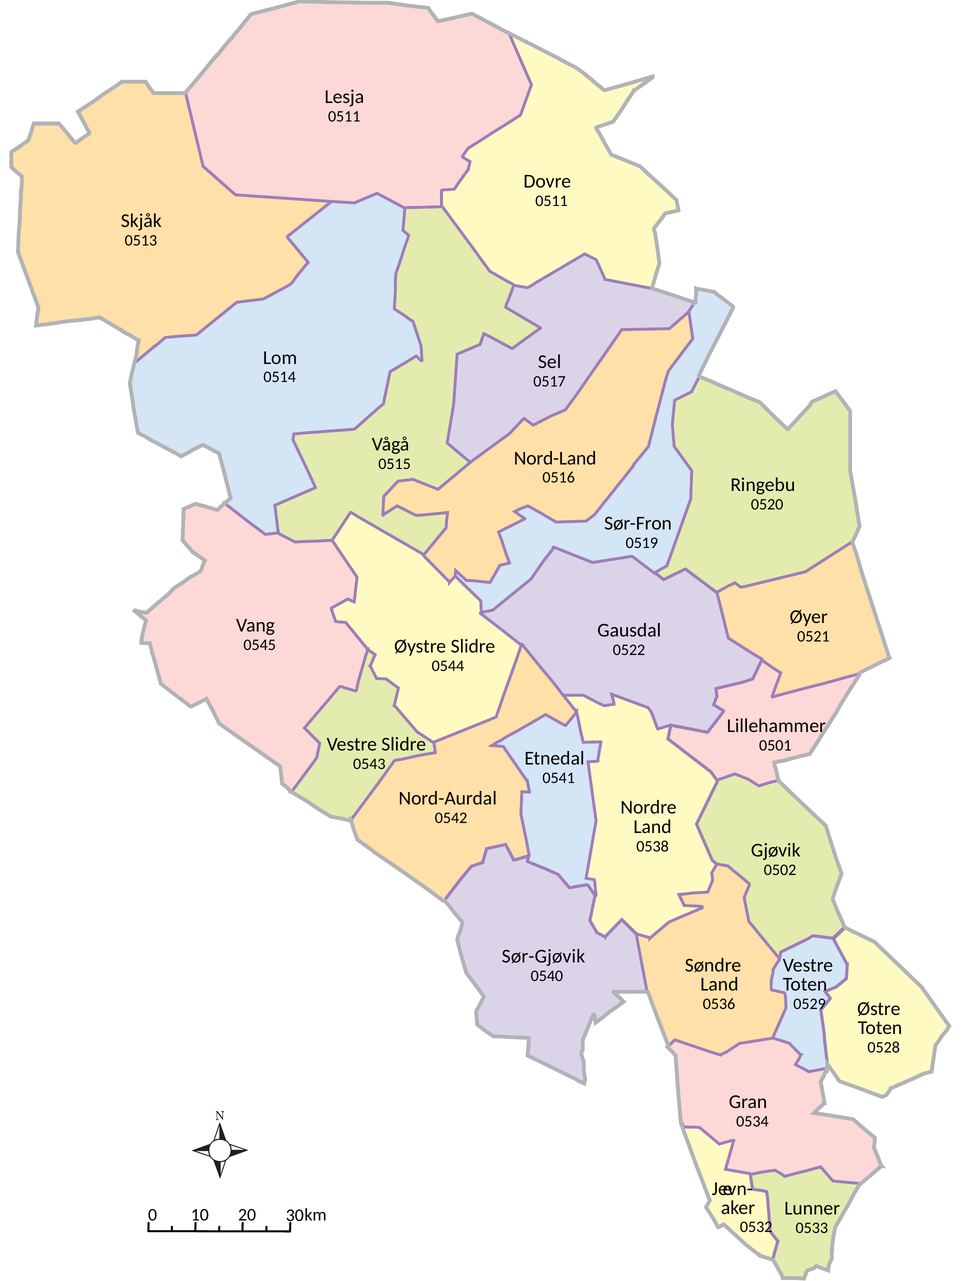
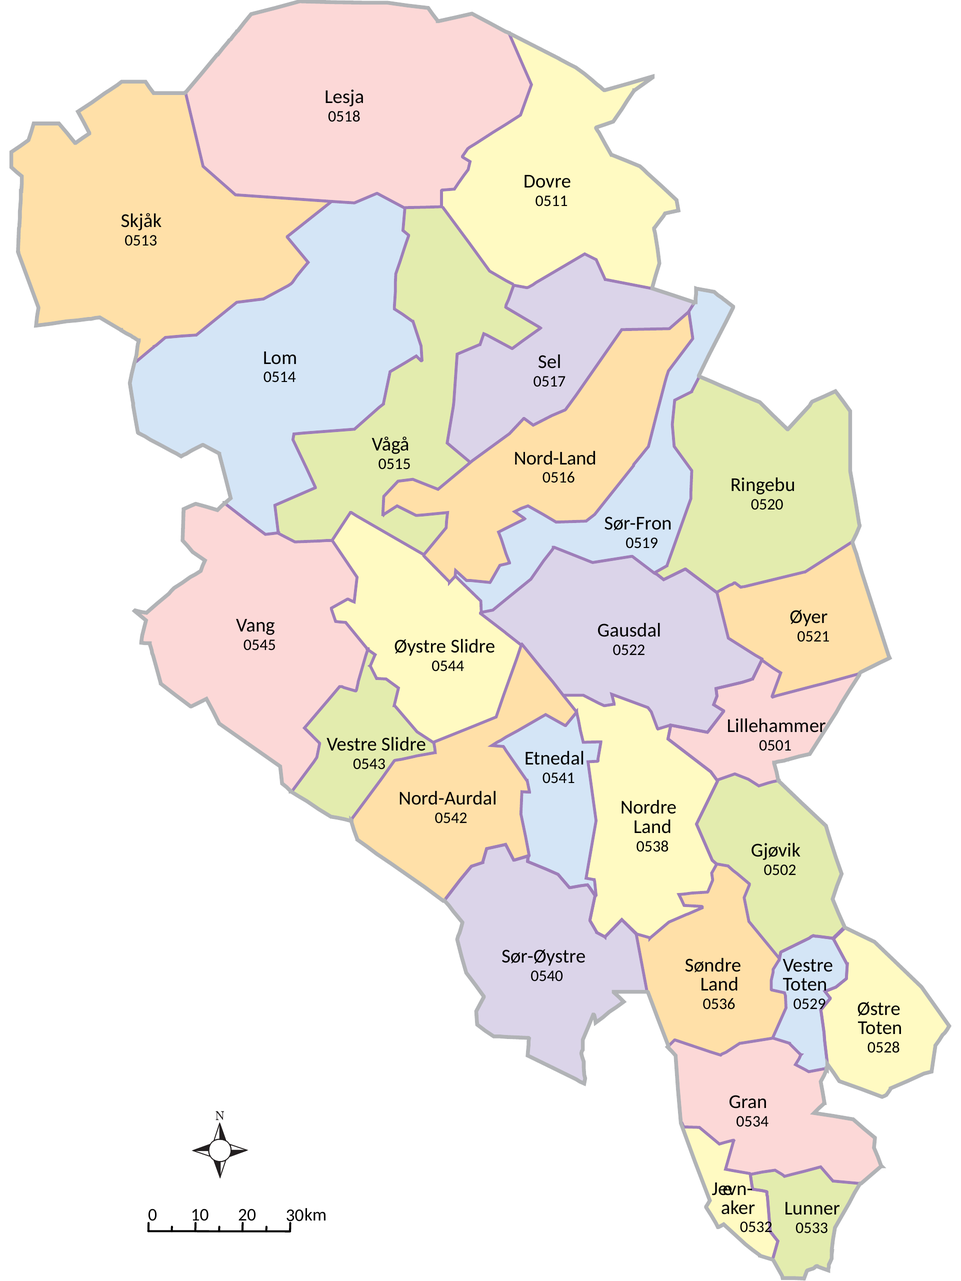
0511 at (344, 116): 0511 -> 0518
Sør-Gjøvik: Sør-Gjøvik -> Sør-Øystre
